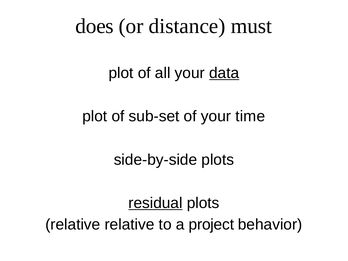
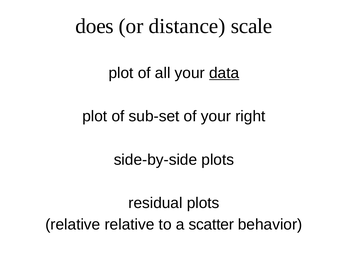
must: must -> scale
time: time -> right
residual underline: present -> none
project: project -> scatter
